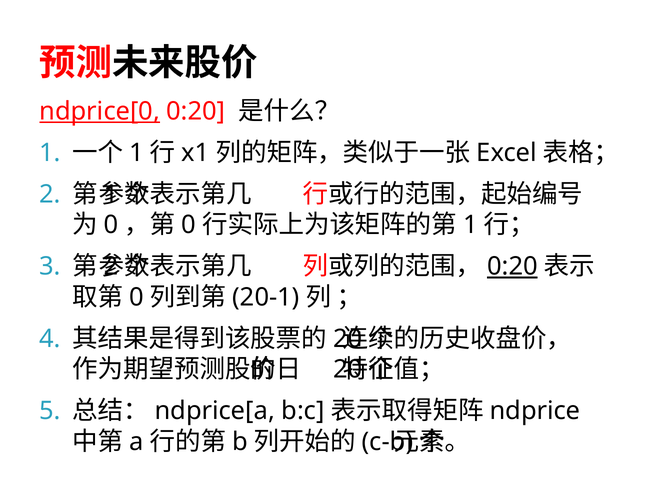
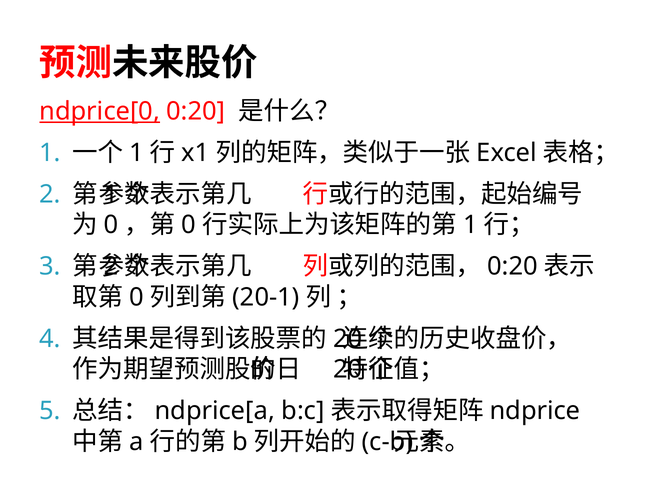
0:20 at (512, 267) underline: present -> none
